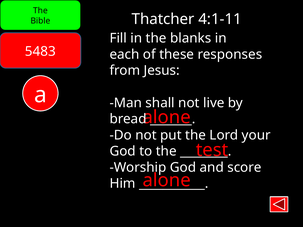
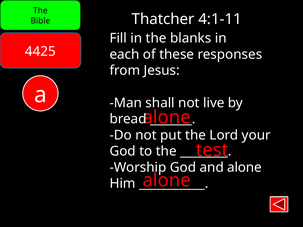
5483: 5483 -> 4425
and score: score -> alone
